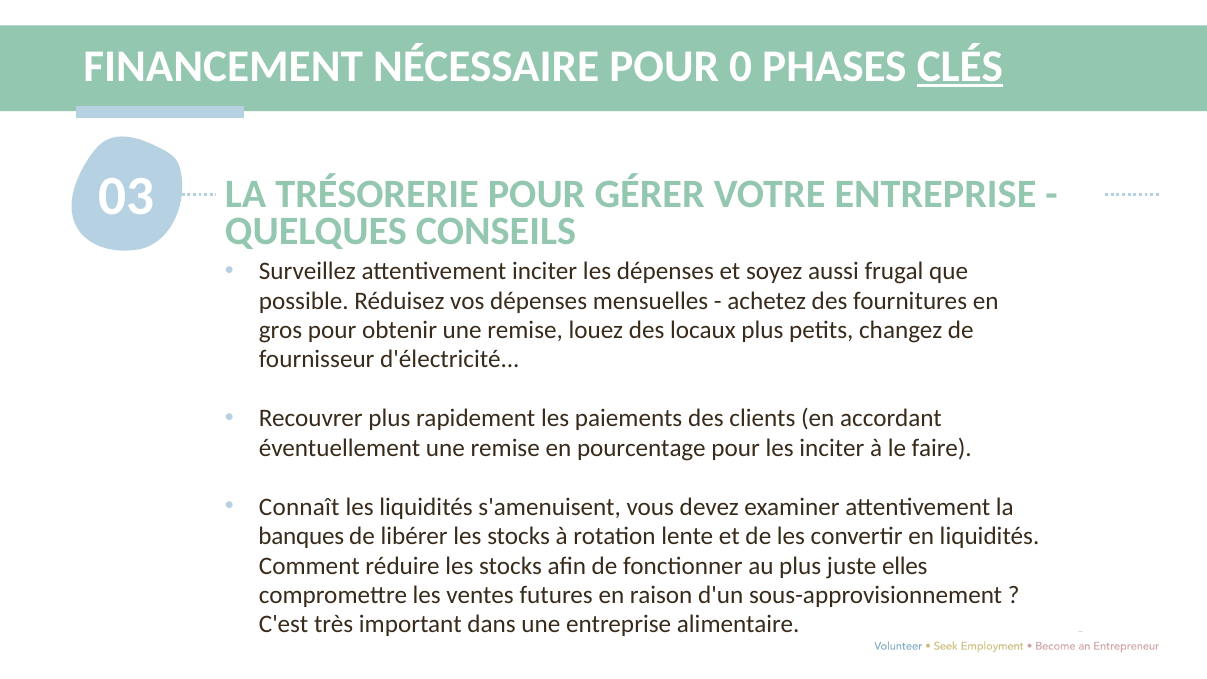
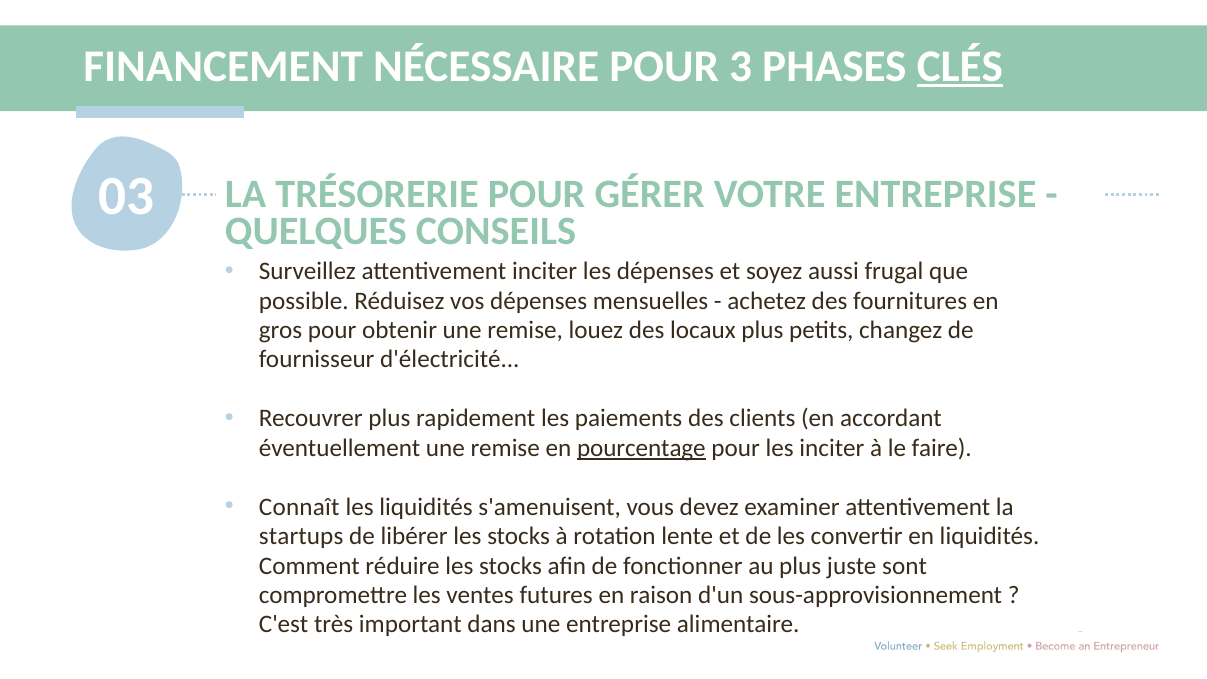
0: 0 -> 3
pourcentage underline: none -> present
banques: banques -> startups
elles: elles -> sont
